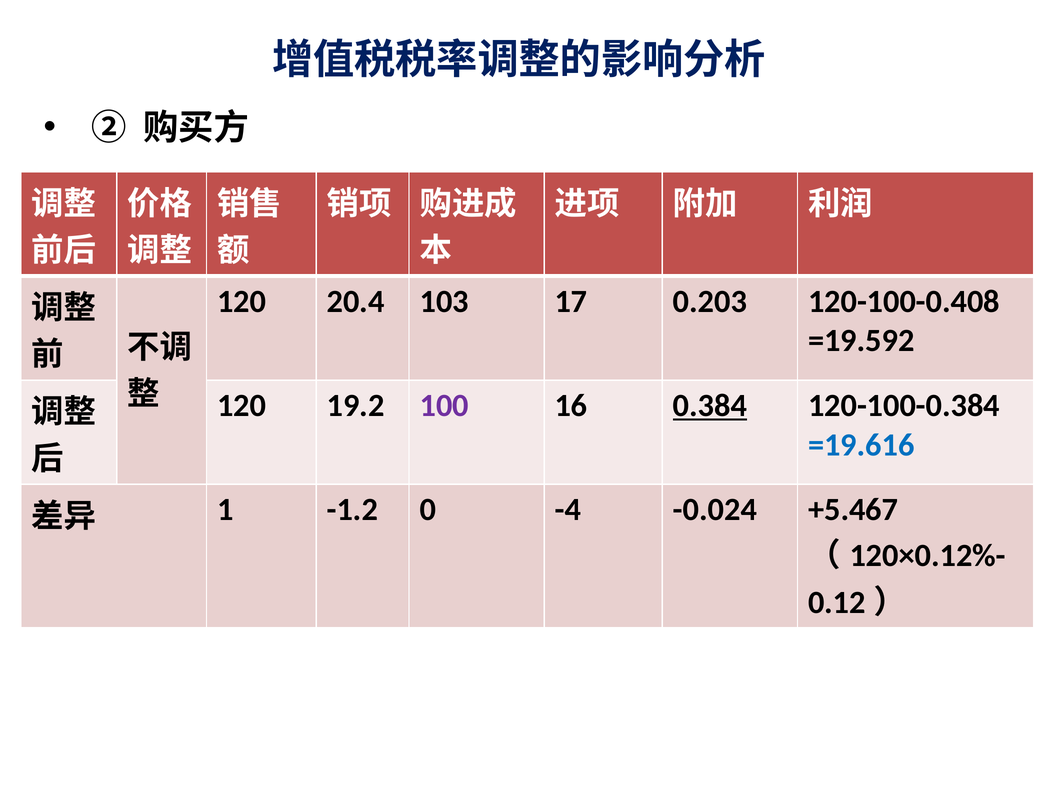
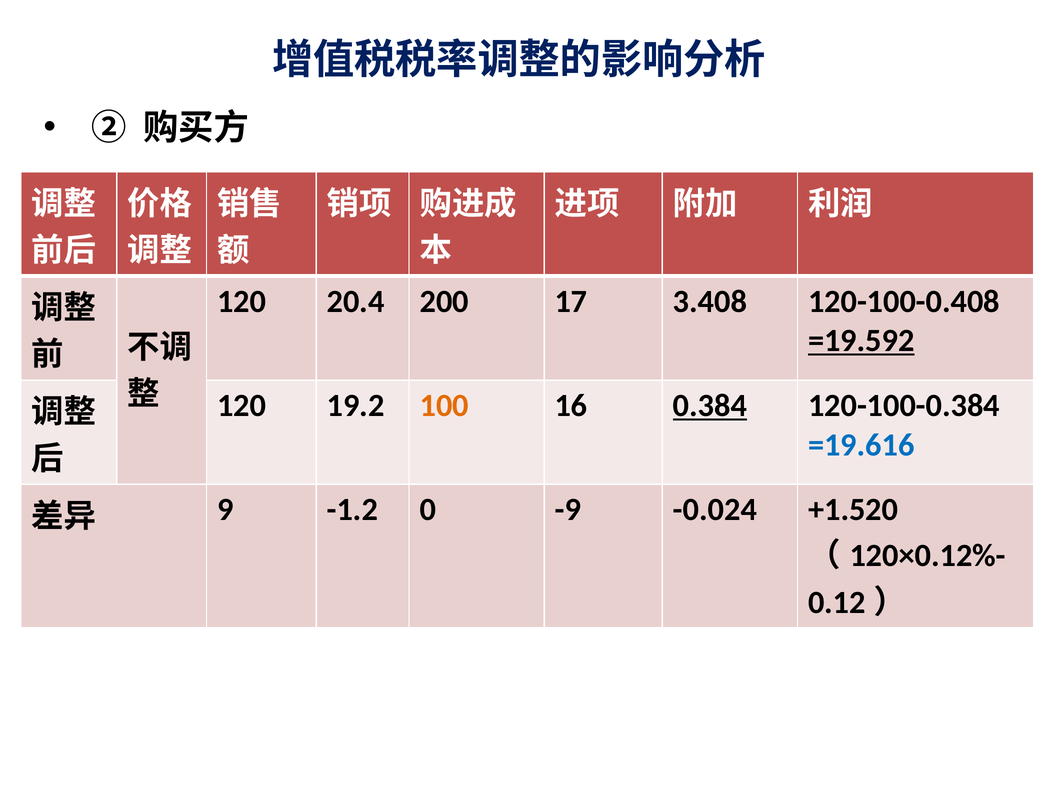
103: 103 -> 200
0.203: 0.203 -> 3.408
=19.592 underline: none -> present
100 colour: purple -> orange
1: 1 -> 9
-4: -4 -> -9
+5.467: +5.467 -> +1.520
